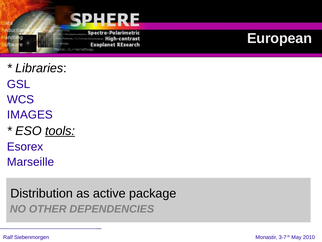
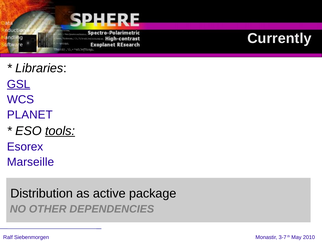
European: European -> Currently
GSL underline: none -> present
IMAGES: IMAGES -> PLANET
